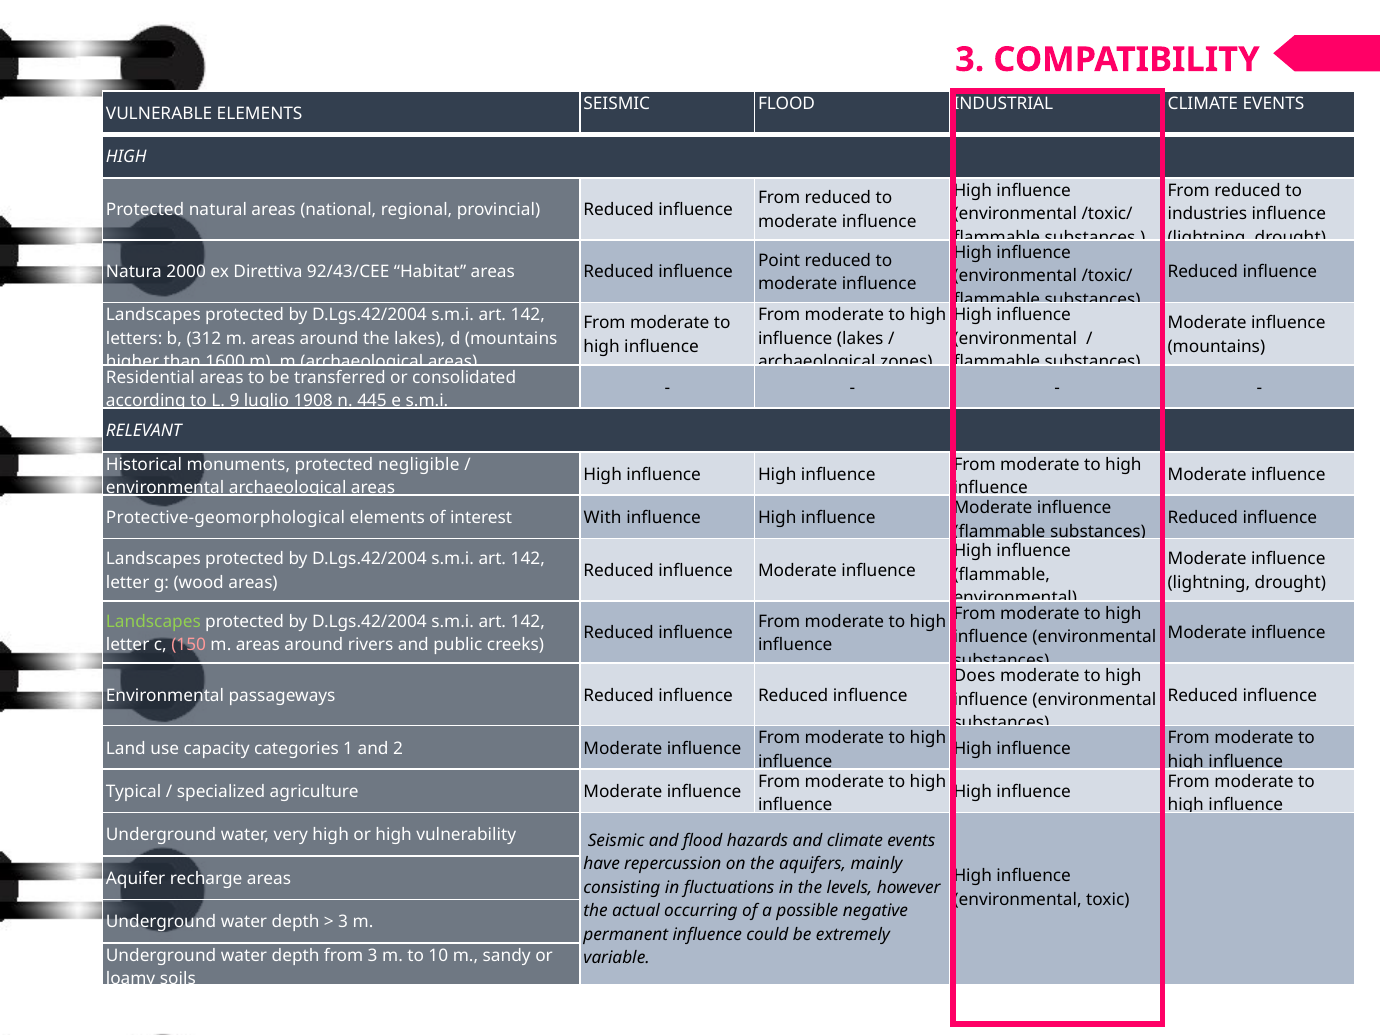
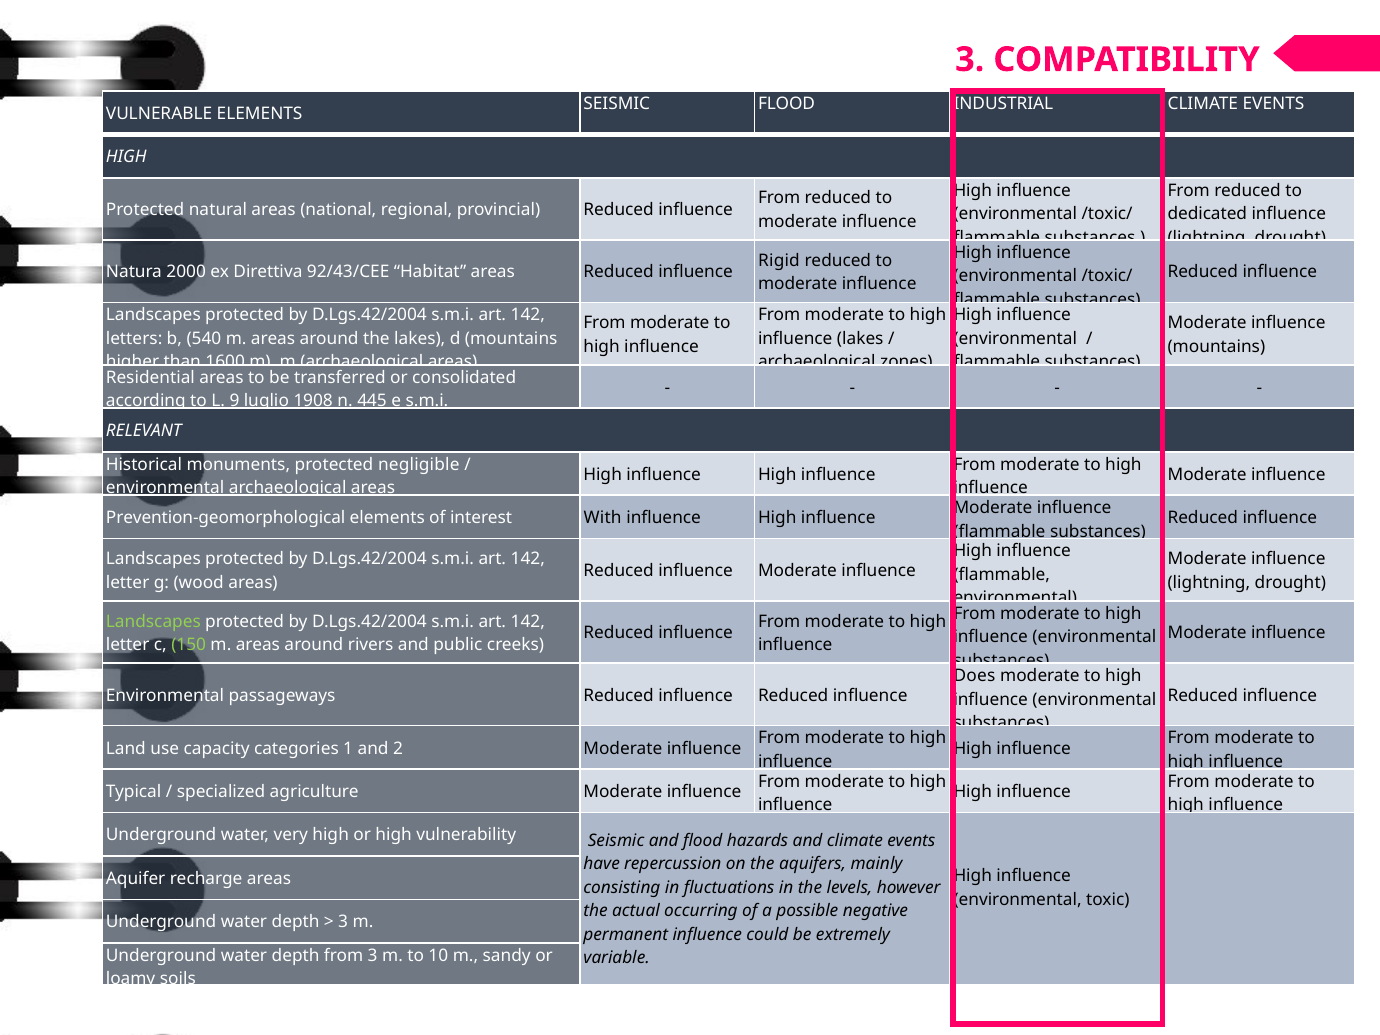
industries: industries -> dedicated
Point: Point -> Rigid
312: 312 -> 540
Protective-geomorphological: Protective-geomorphological -> Prevention-geomorphological
150 colour: pink -> light green
